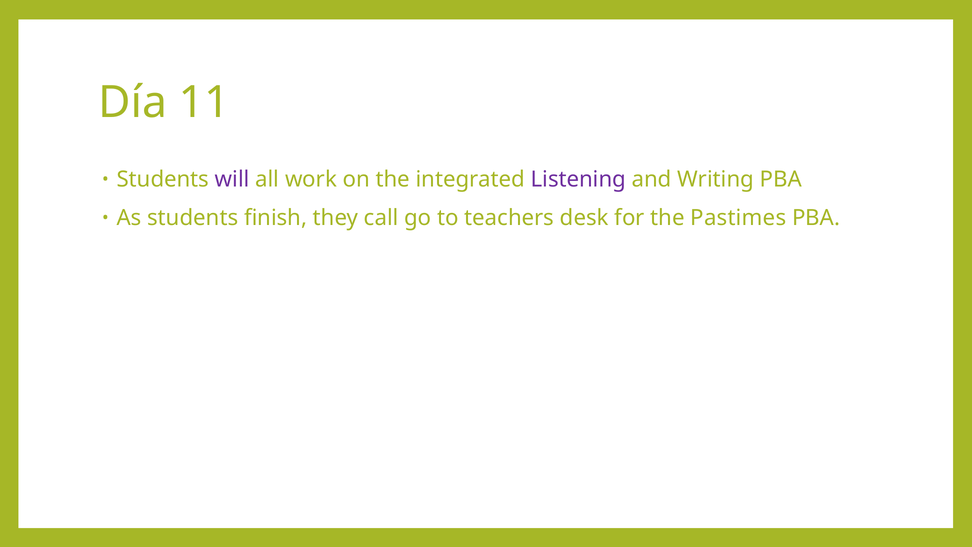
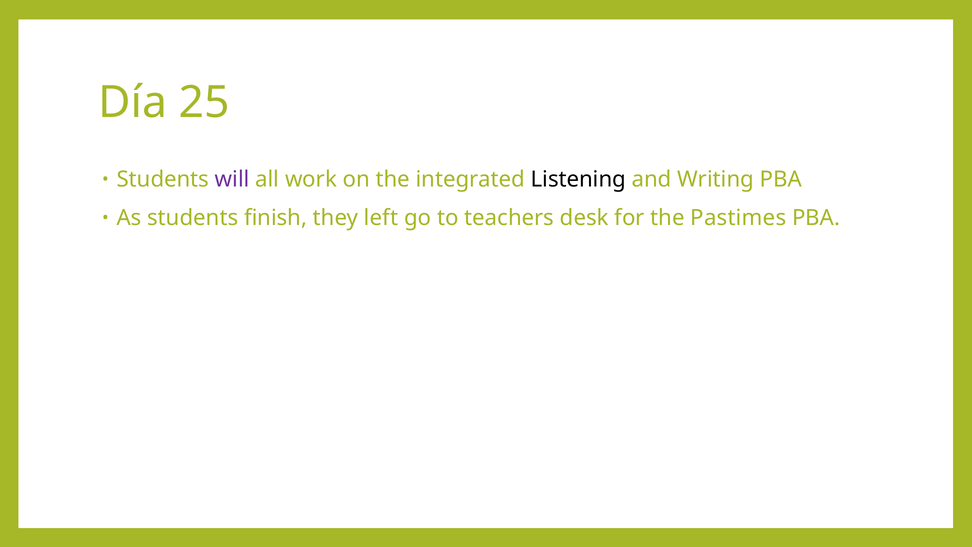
11: 11 -> 25
Listening colour: purple -> black
call: call -> left
